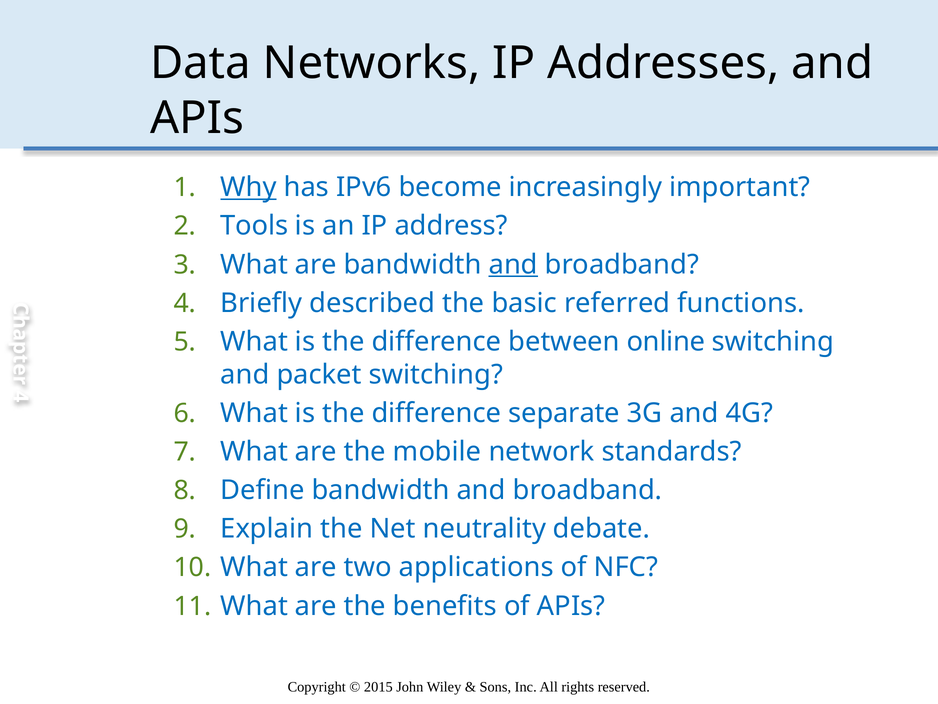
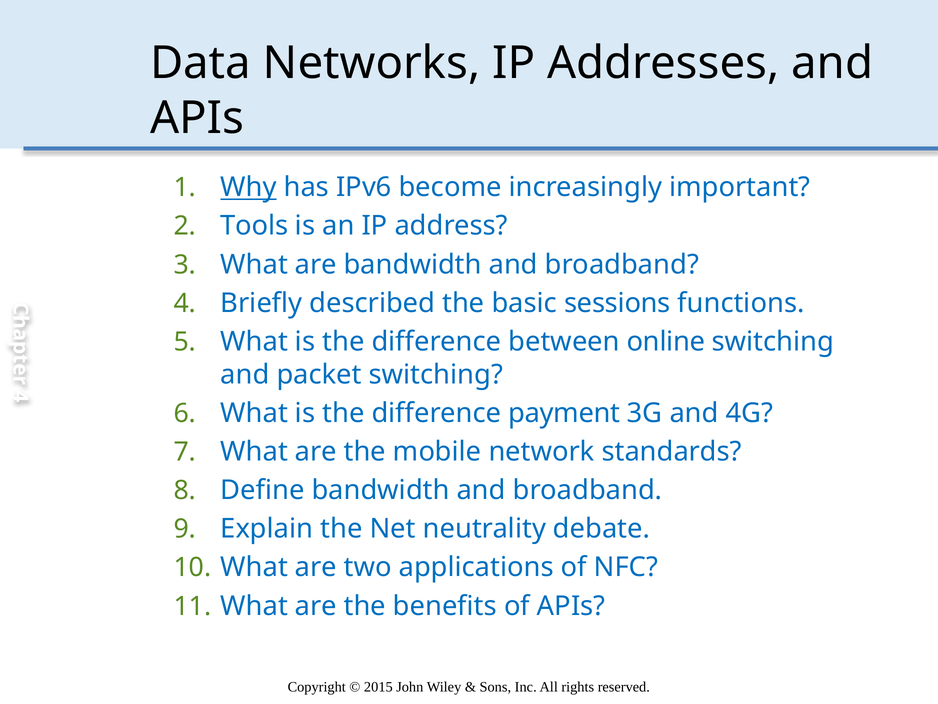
and at (513, 264) underline: present -> none
referred: referred -> sessions
separate: separate -> payment
